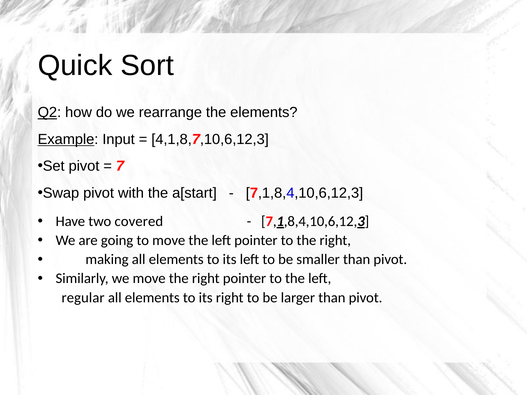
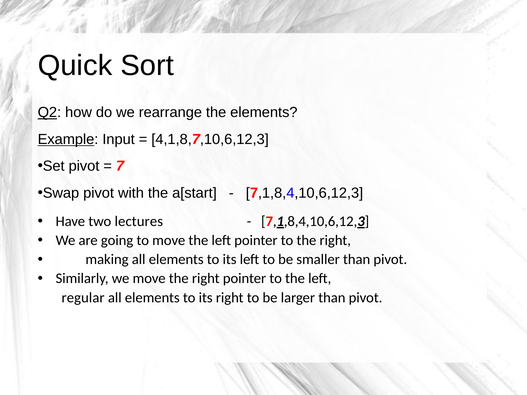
covered: covered -> lectures
